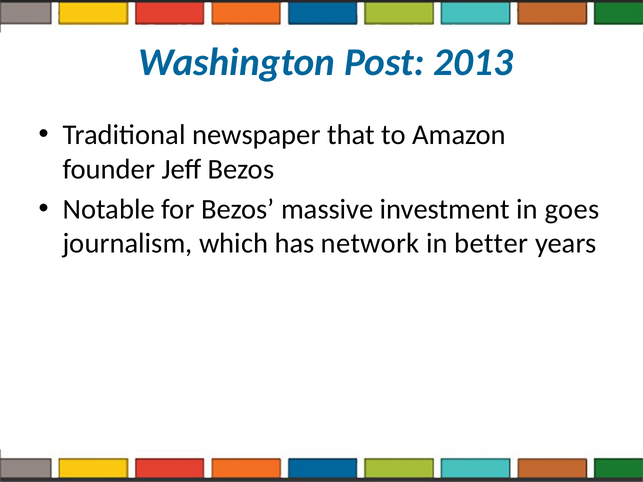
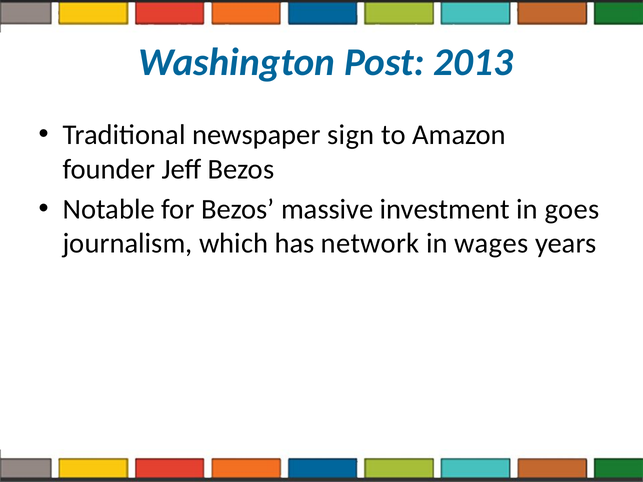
that: that -> sign
better: better -> wages
